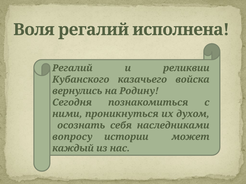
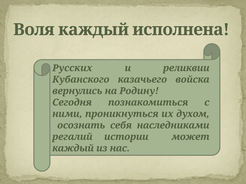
Воля регалий: регалий -> каждый
Регалий at (72, 68): Регалий -> Русских
вопросу: вопросу -> регалий
